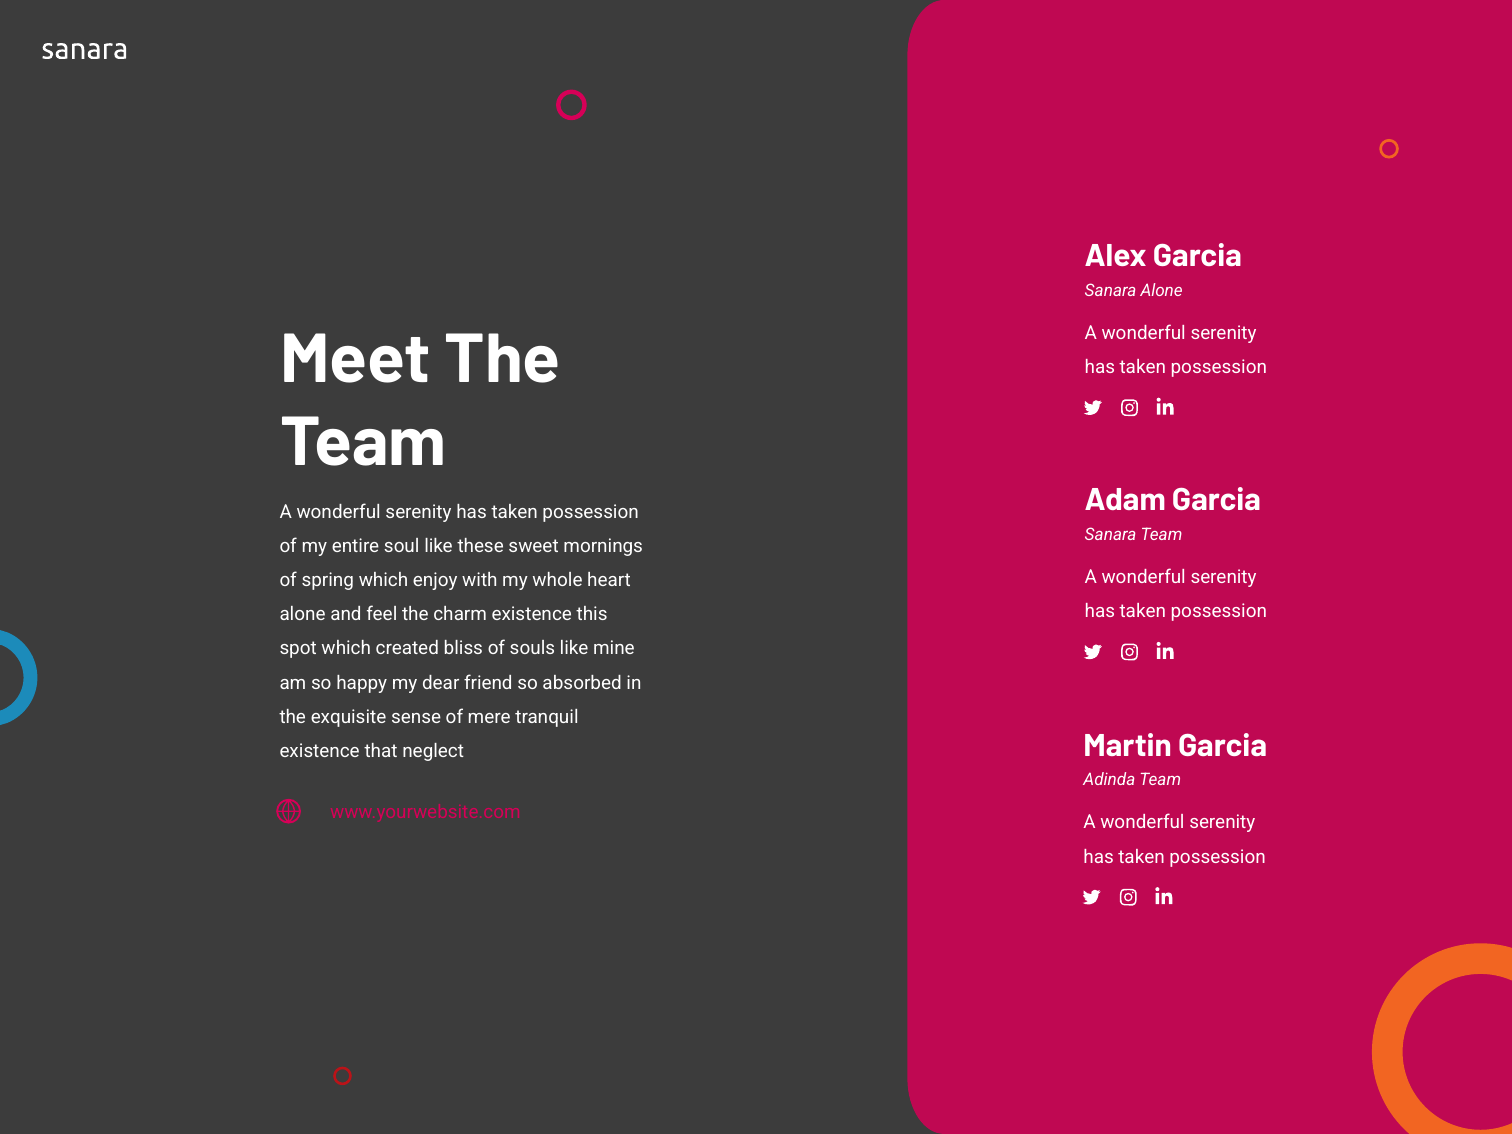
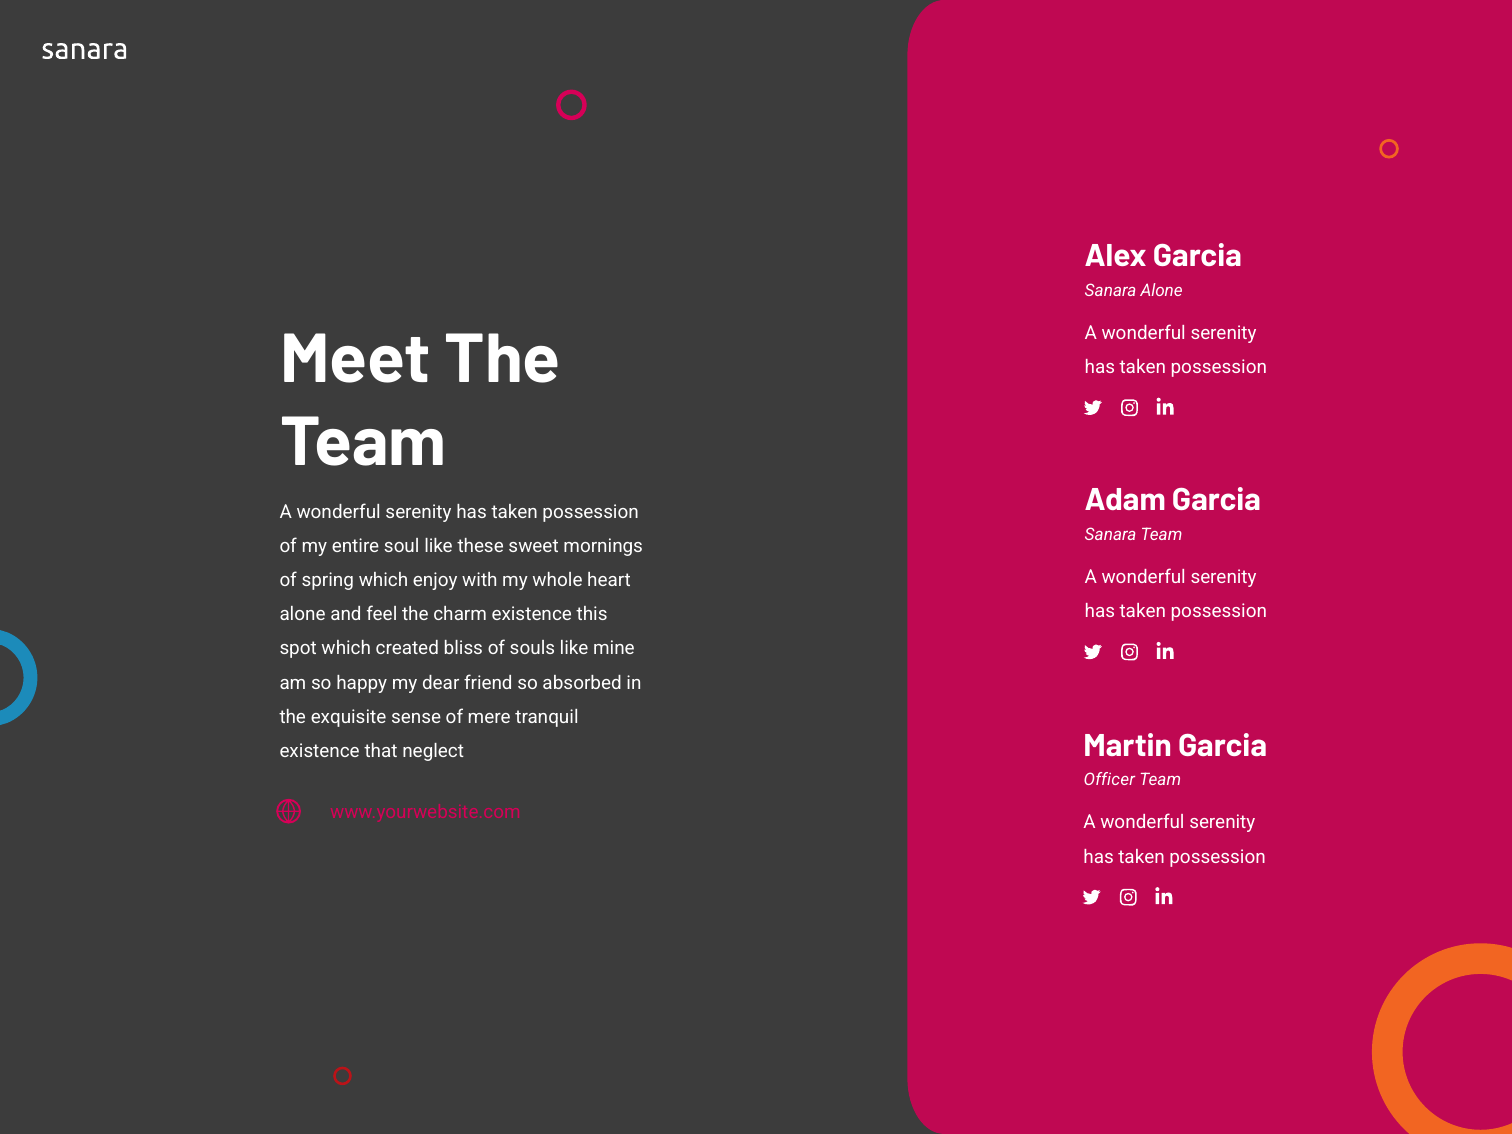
Adinda: Adinda -> Officer
